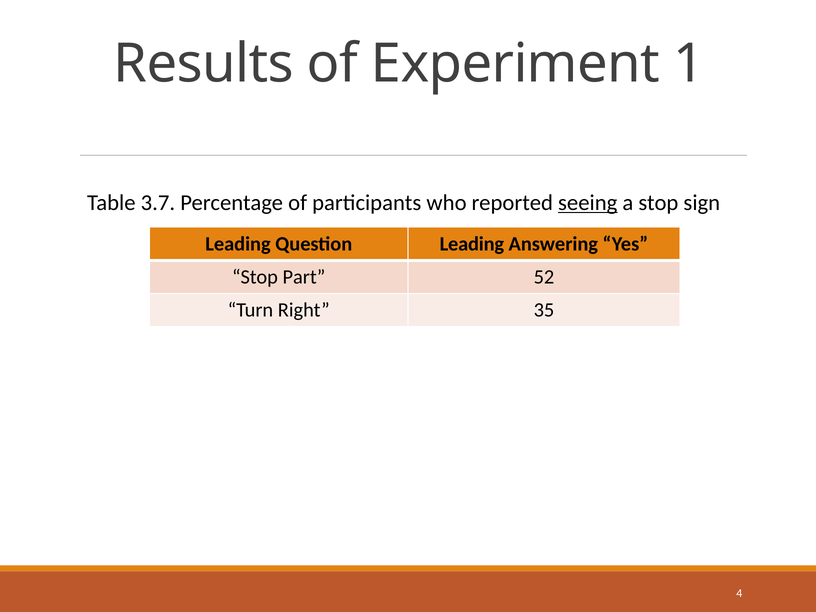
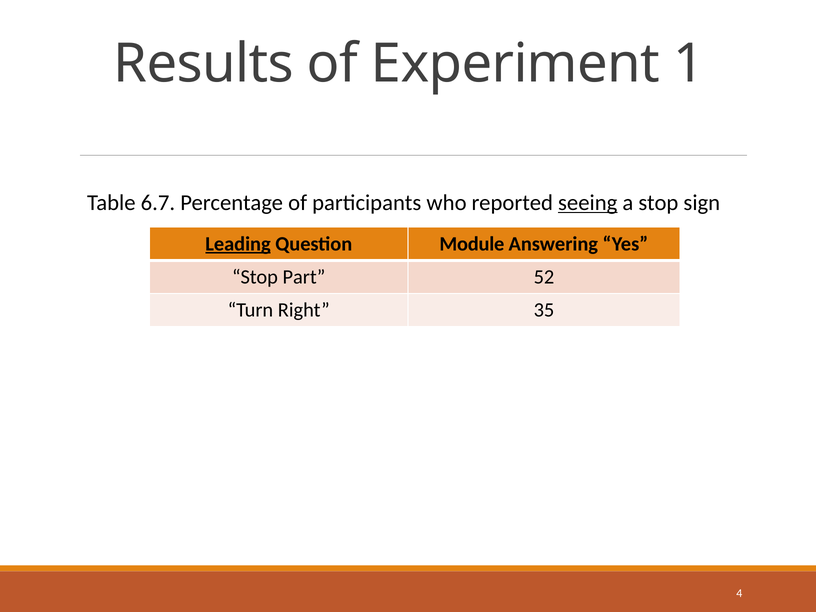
3.7: 3.7 -> 6.7
Leading at (238, 244) underline: none -> present
Question Leading: Leading -> Module
